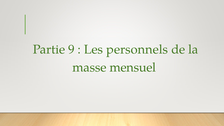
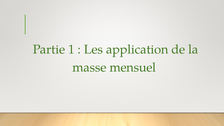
9: 9 -> 1
personnels: personnels -> application
